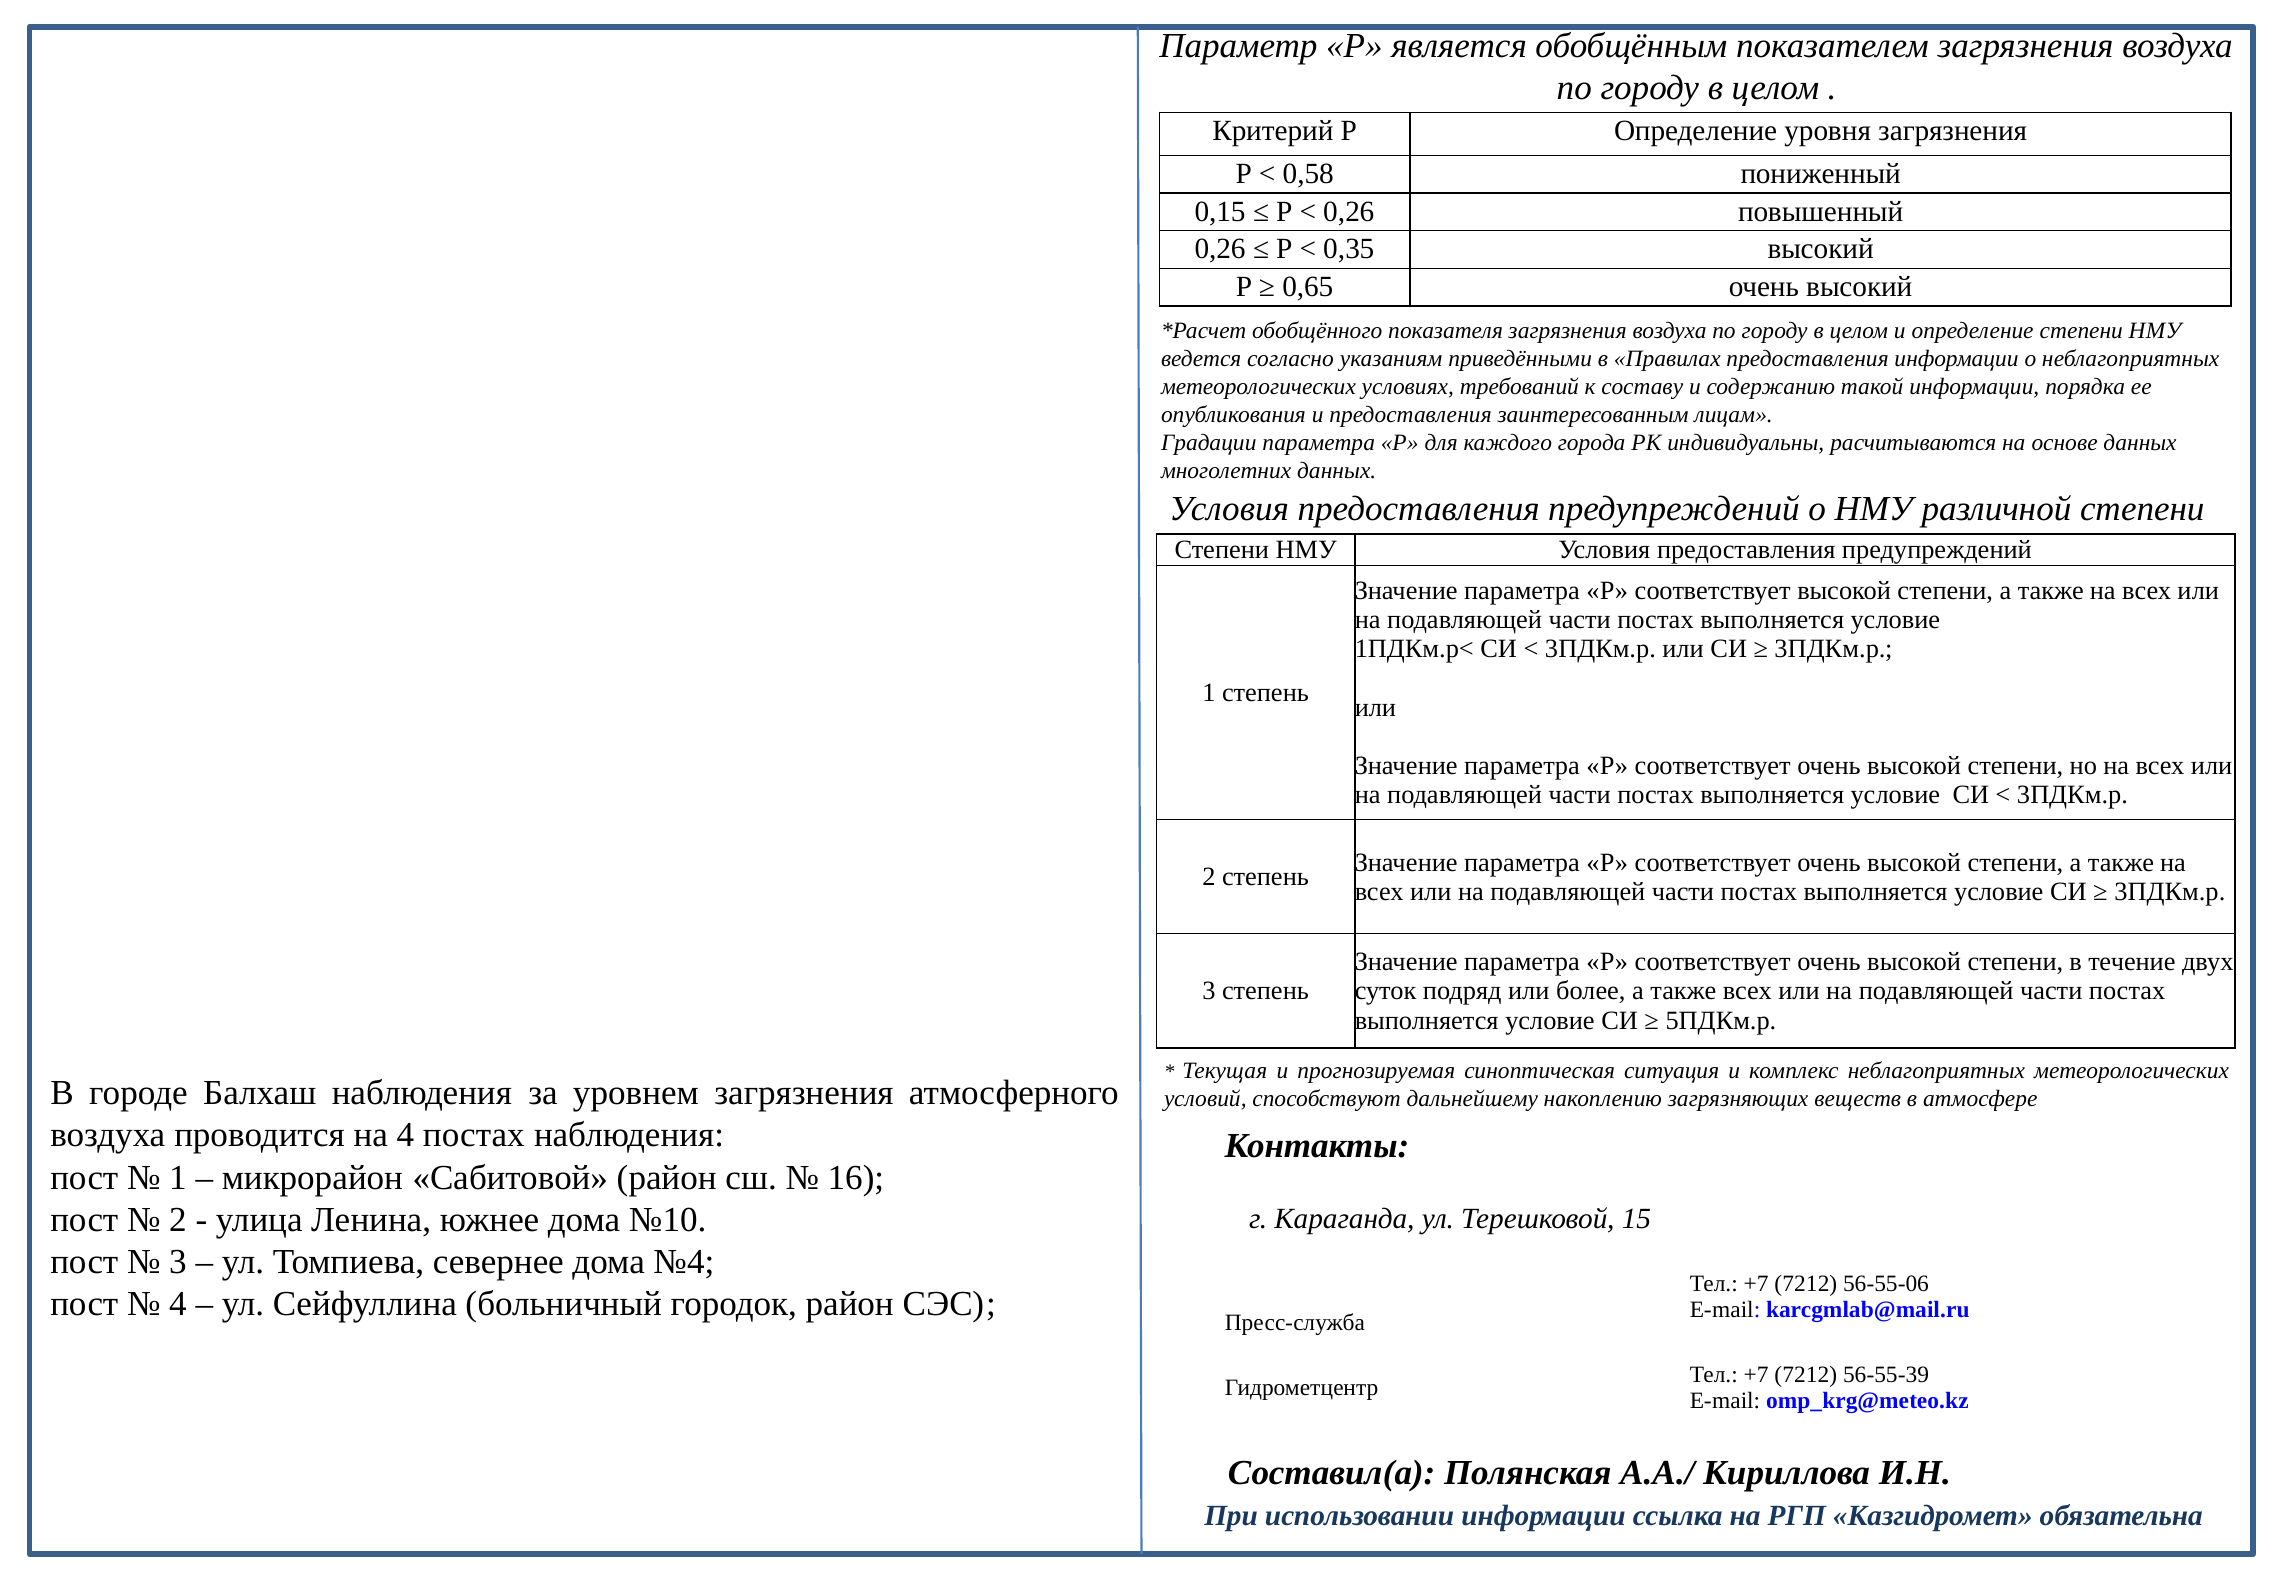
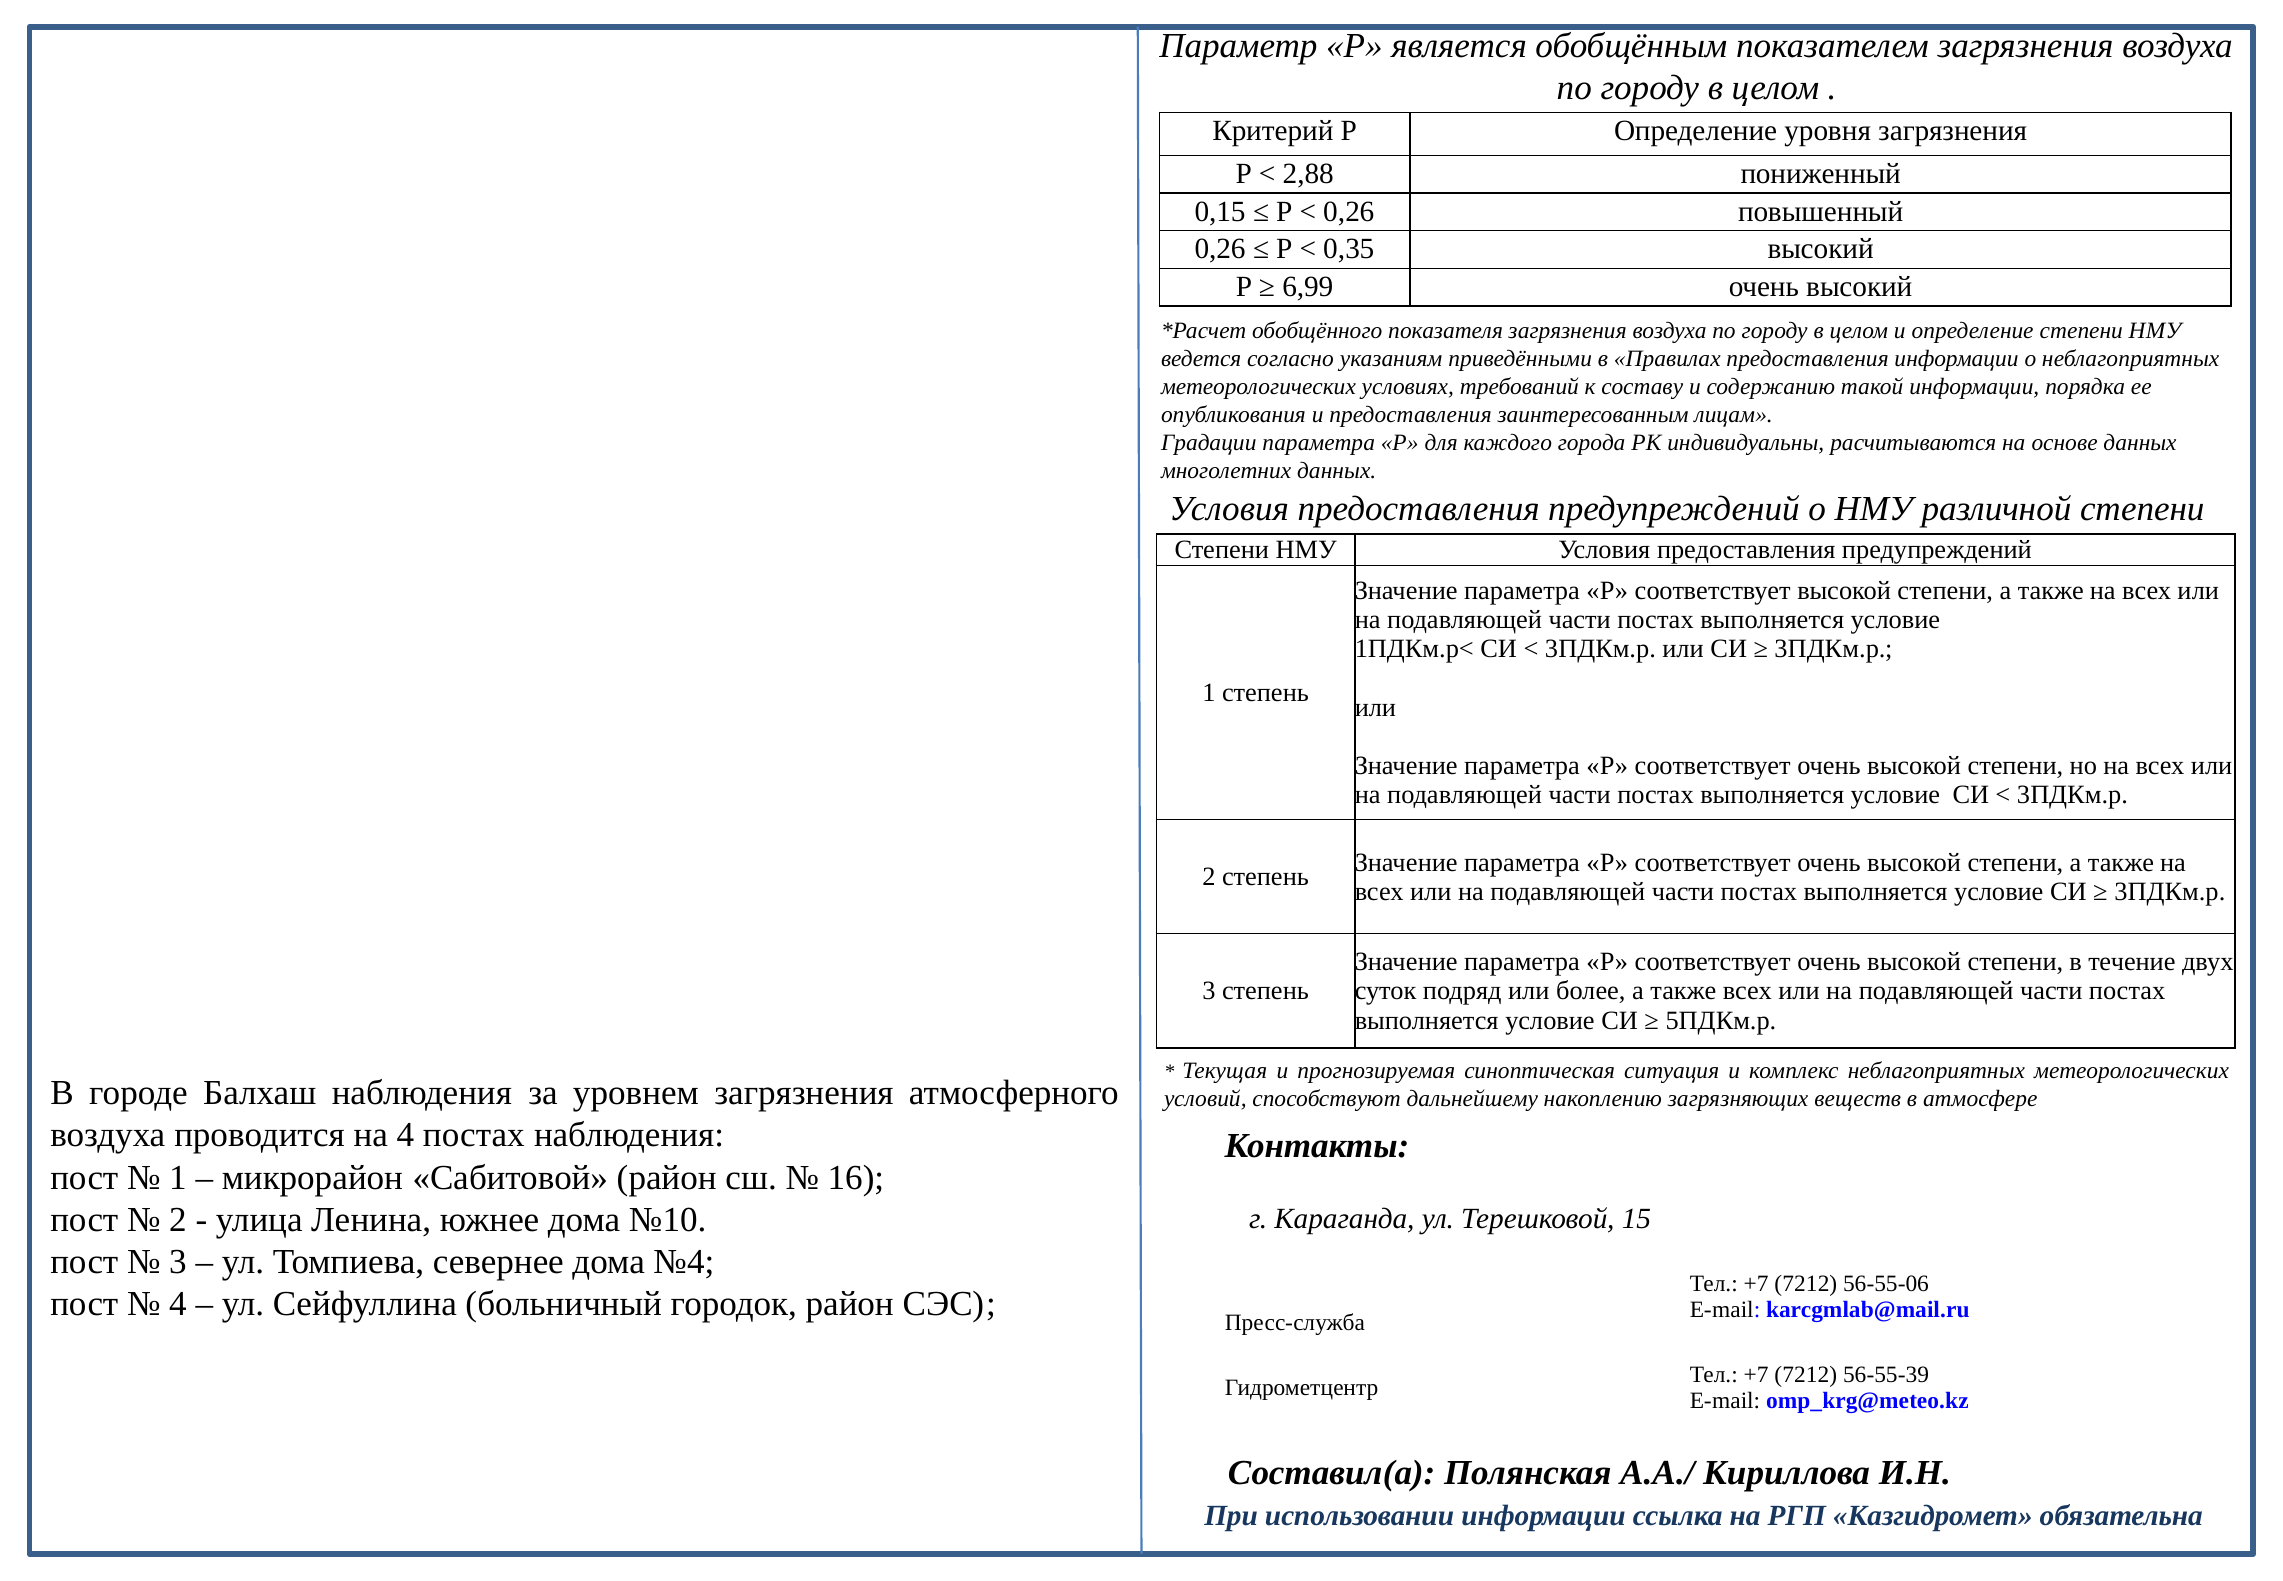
0,58: 0,58 -> 2,88
0,65: 0,65 -> 6,99
